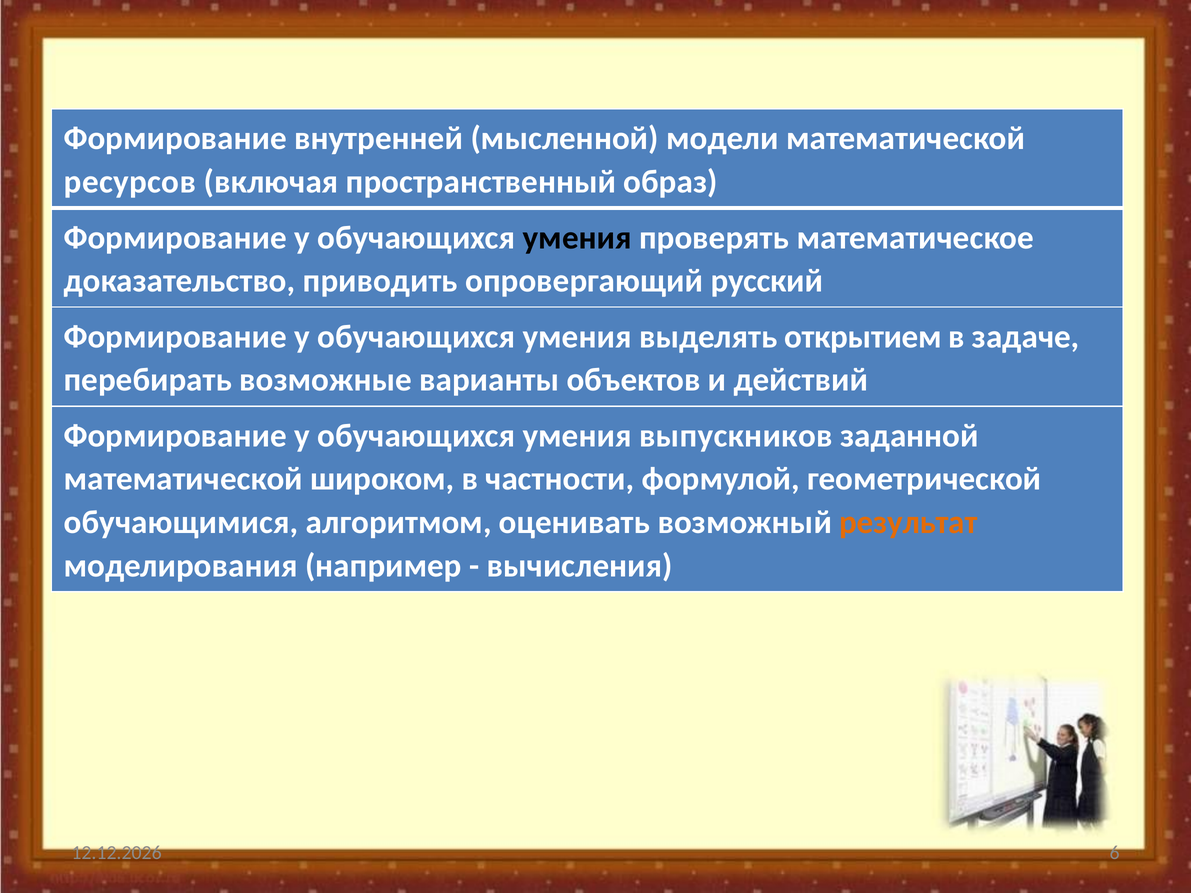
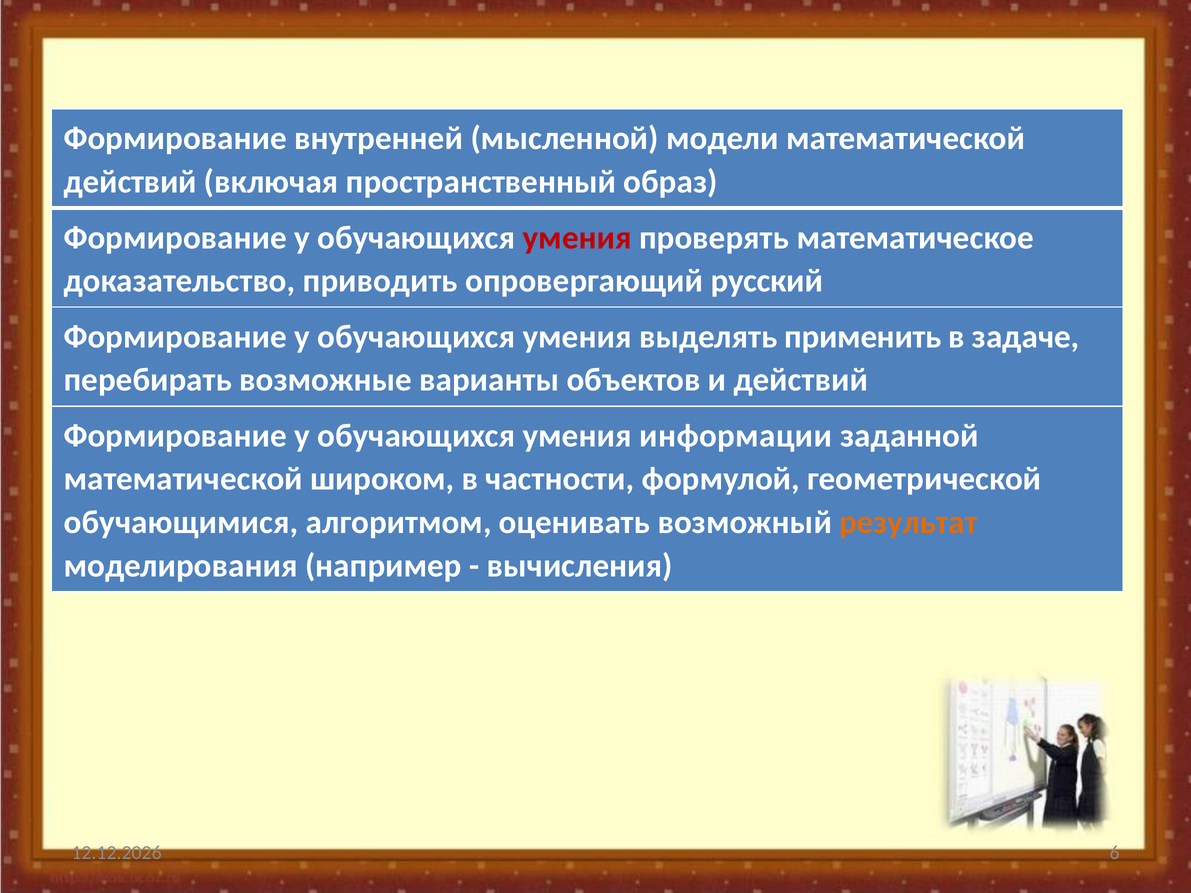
ресурсов at (130, 182): ресурсов -> действий
умения at (577, 238) colour: black -> red
открытием: открытием -> применить
выпускников: выпускников -> информации
